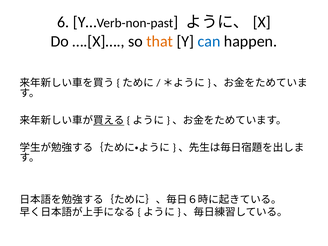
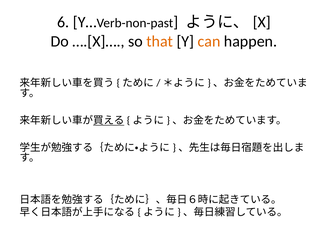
can colour: blue -> orange
